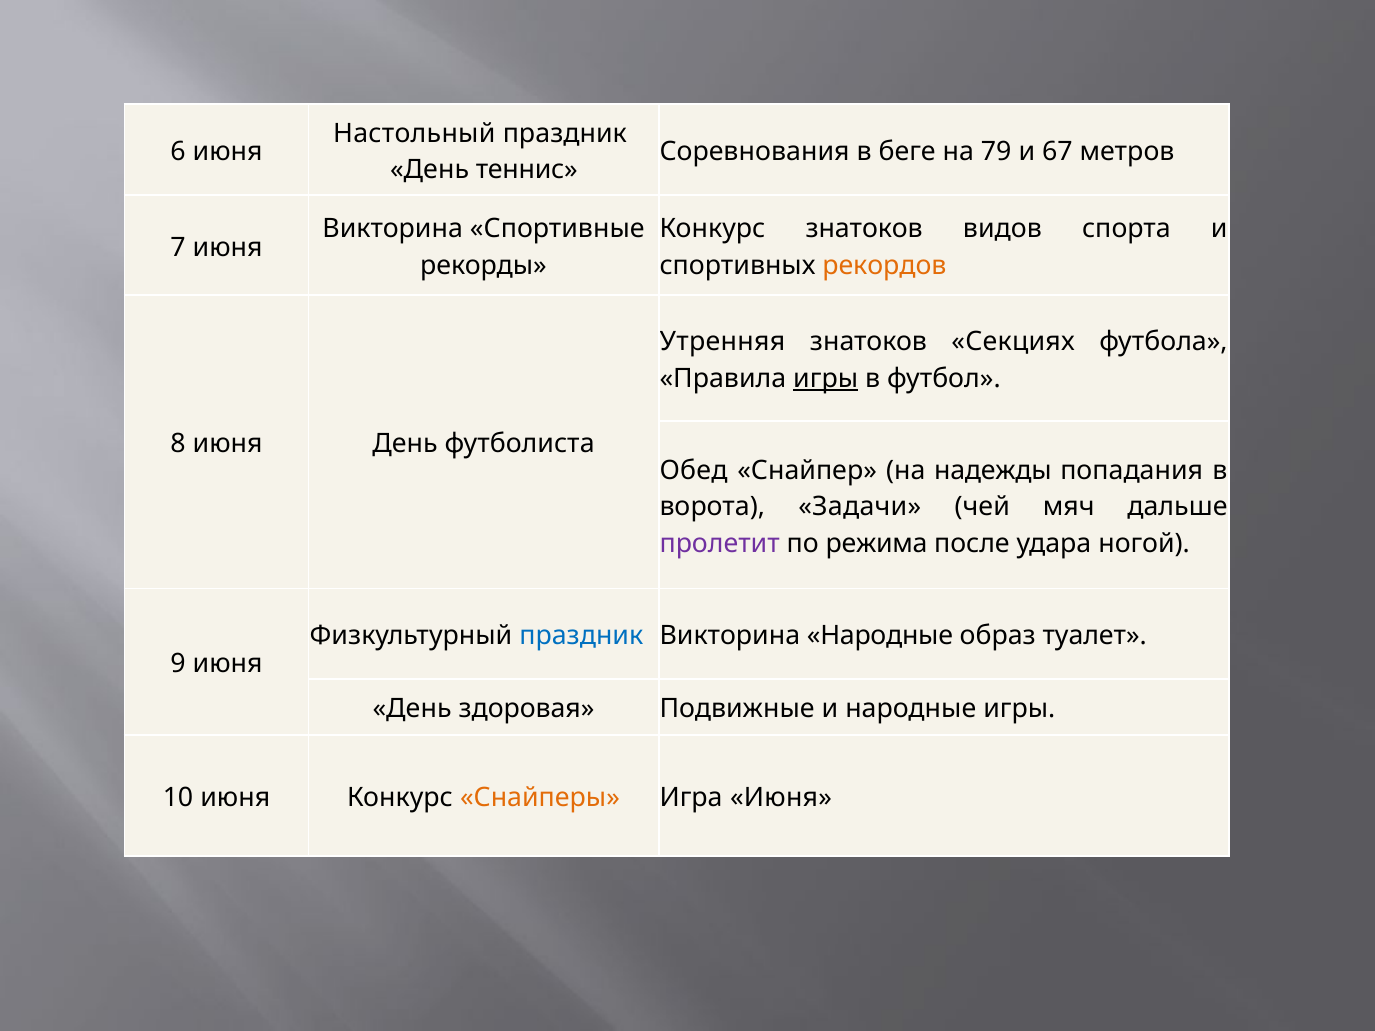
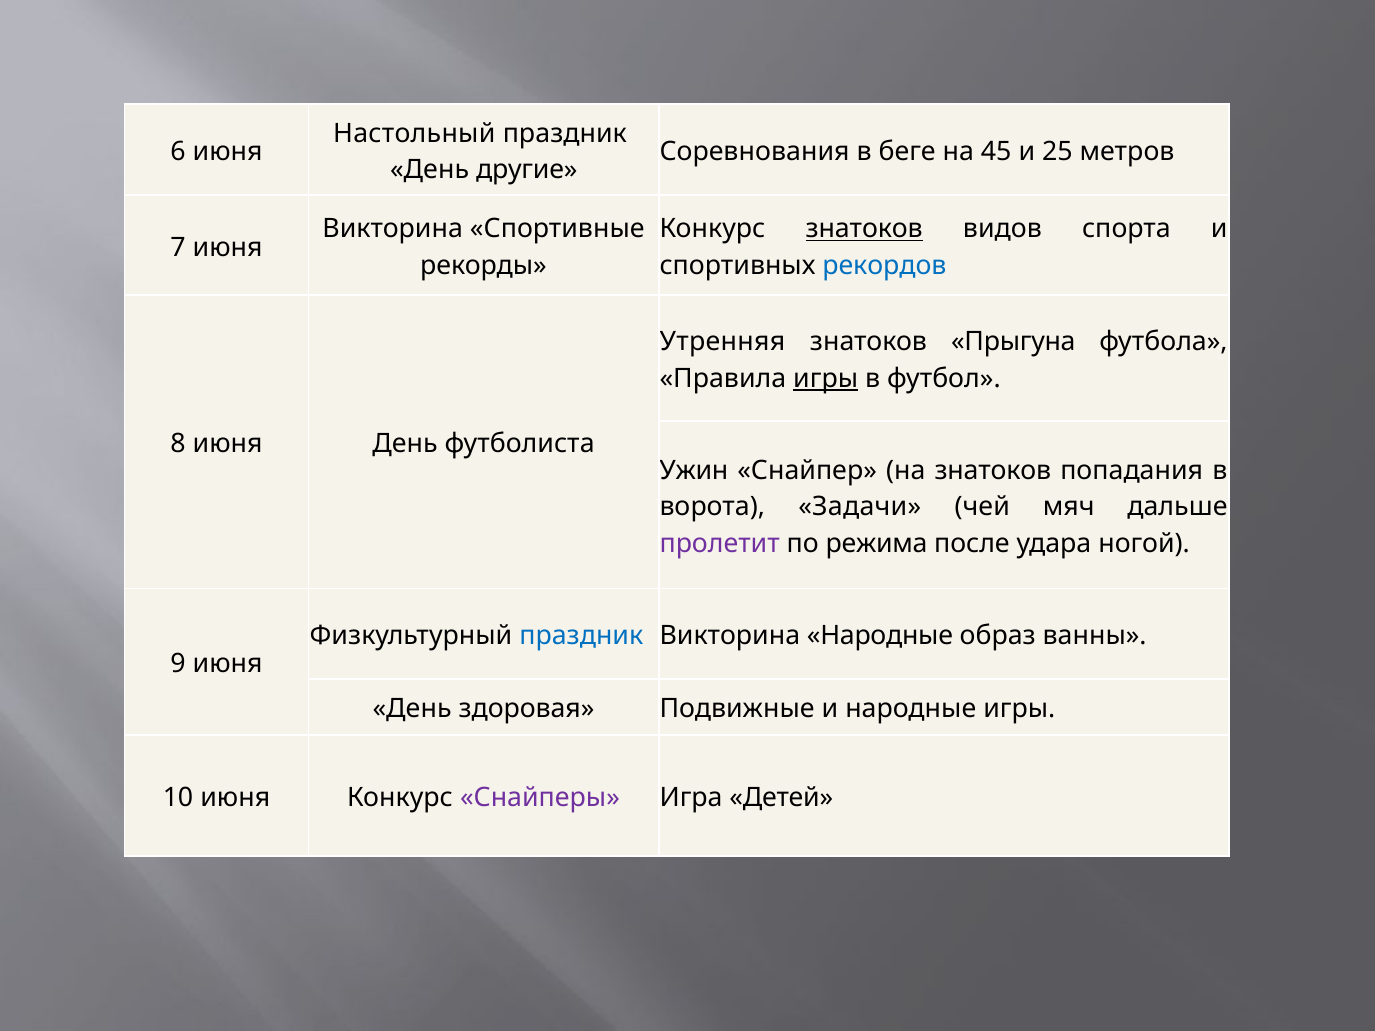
79: 79 -> 45
67: 67 -> 25
теннис: теннис -> другие
знатоков at (864, 229) underline: none -> present
рекордов colour: orange -> blue
Секциях: Секциях -> Прыгуна
Обед: Обед -> Ужин
на надежды: надежды -> знатоков
туалет: туалет -> ванны
Снайперы colour: orange -> purple
Игра Июня: Июня -> Детей
